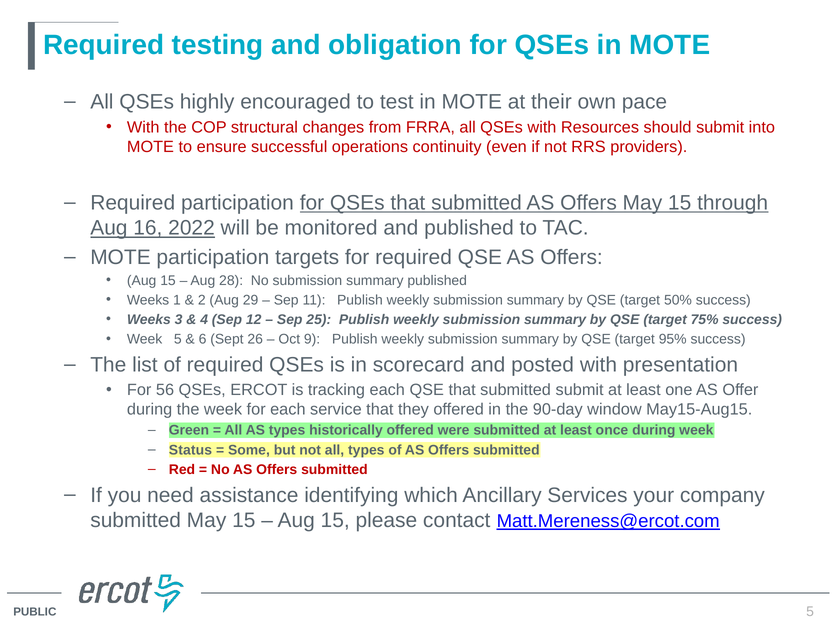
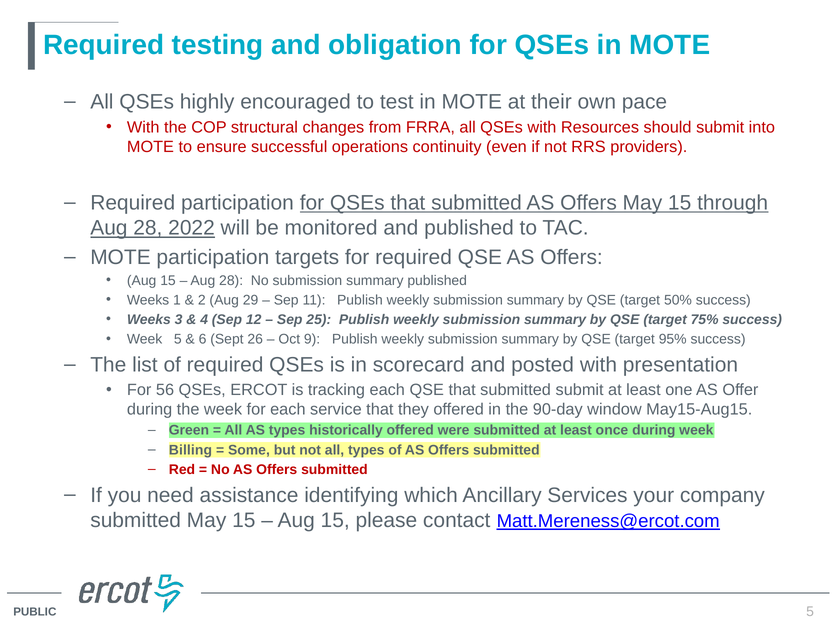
16 at (148, 228): 16 -> 28
Status: Status -> Billing
